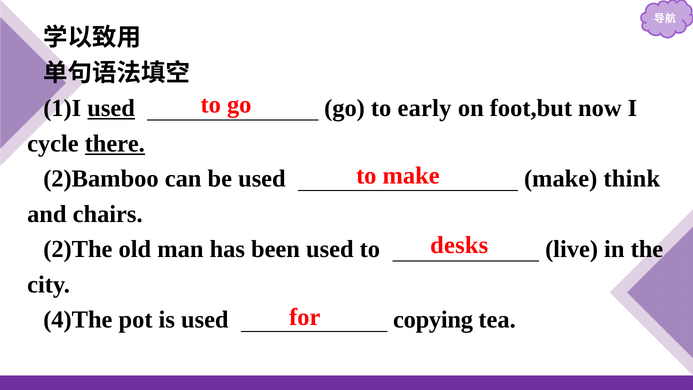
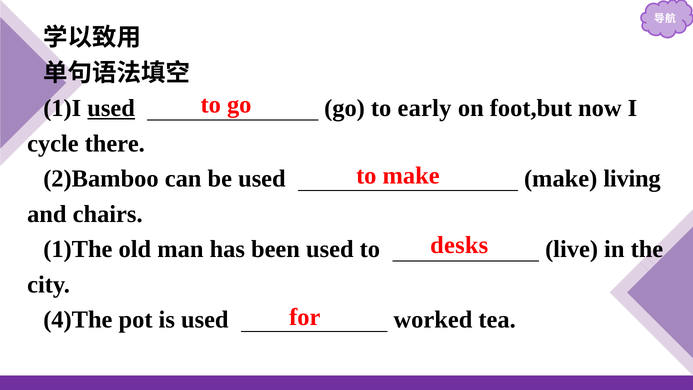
there underline: present -> none
think: think -> living
2)The: 2)The -> 1)The
copying: copying -> worked
